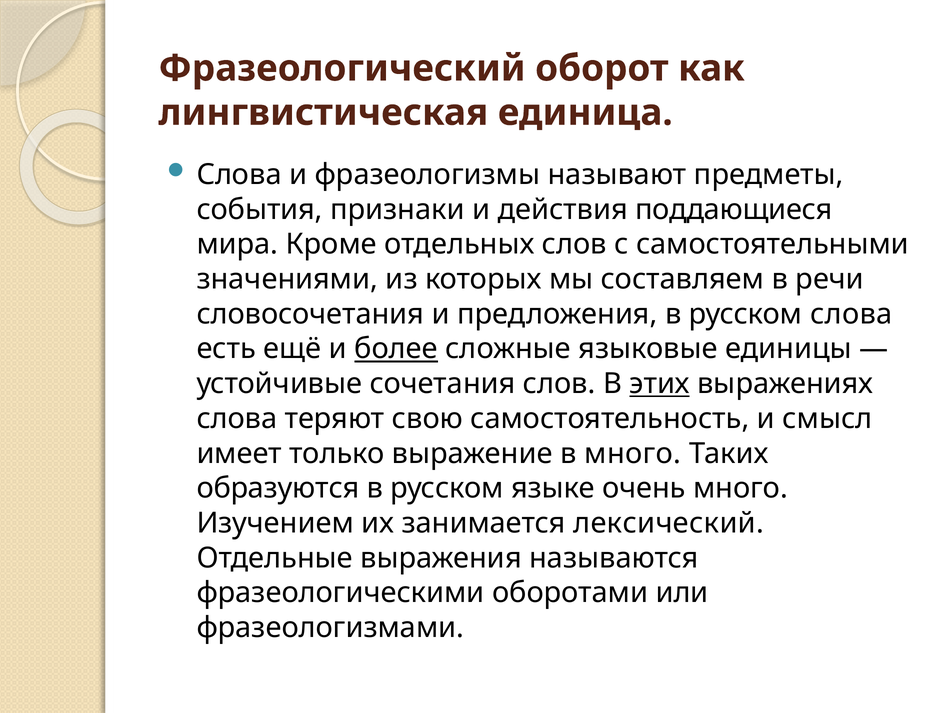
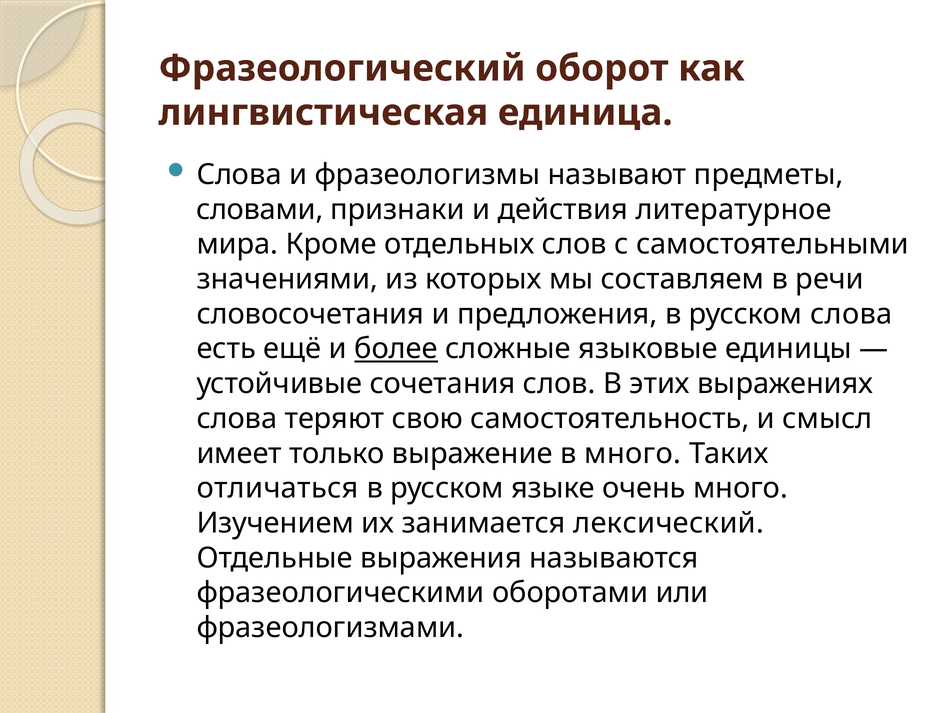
события: события -> словами
поддающиеся: поддающиеся -> литературное
этих underline: present -> none
образуются: образуются -> отличаться
